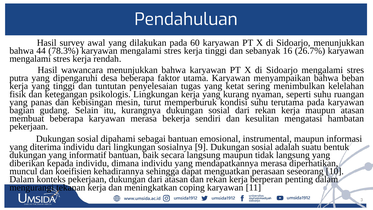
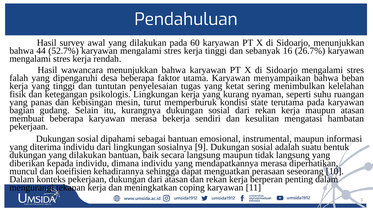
78.3%: 78.3% -> 52.7%
putra: putra -> falah
kondisi suhu: suhu -> state
dukungan yang informatif: informatif -> dilakukan
